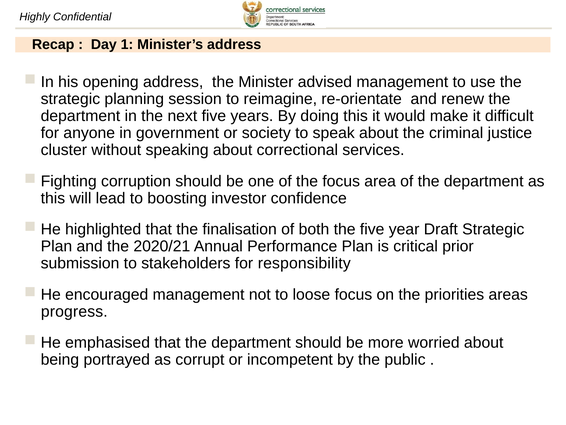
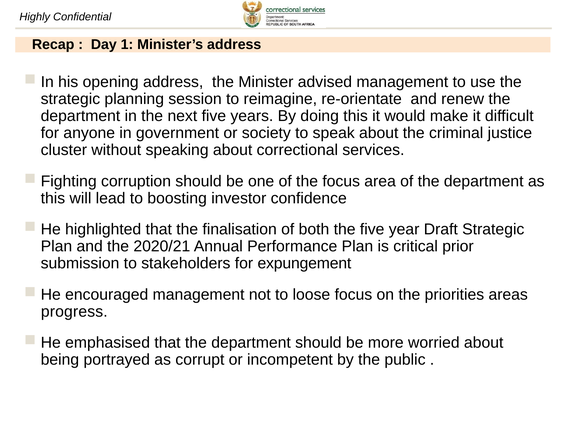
responsibility: responsibility -> expungement
